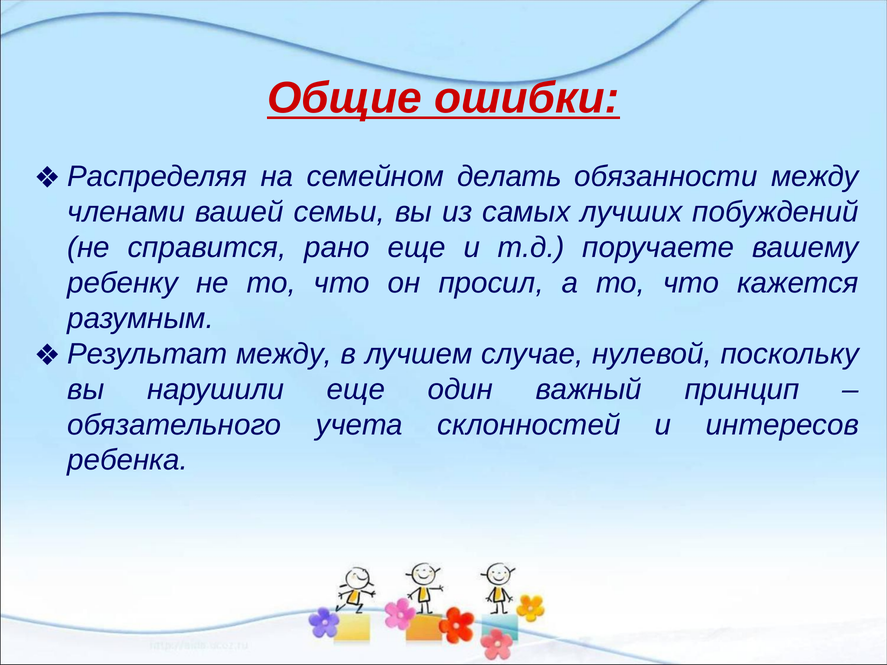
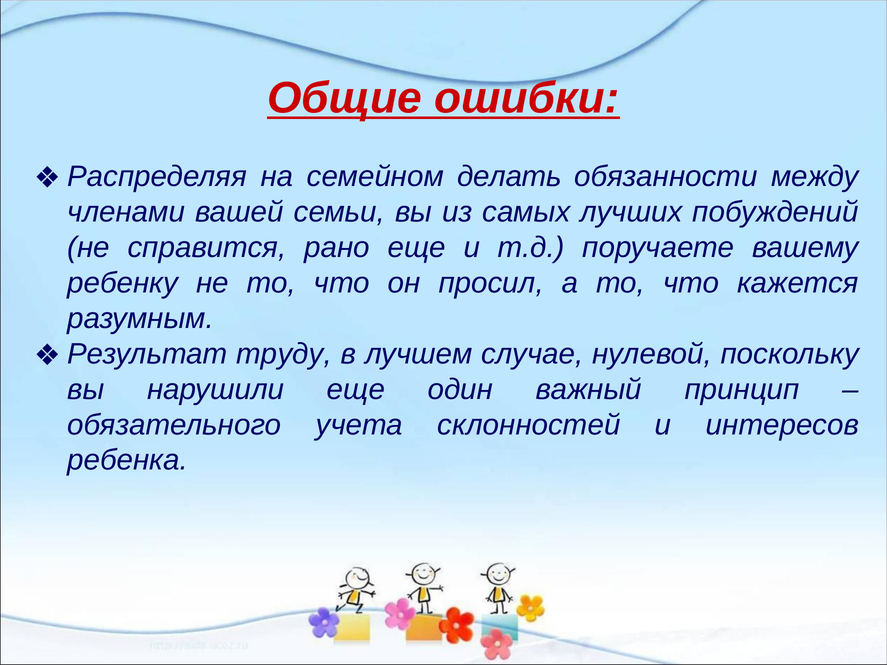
между at (284, 354): между -> труду
